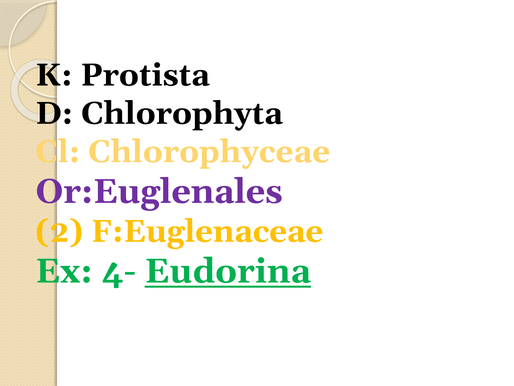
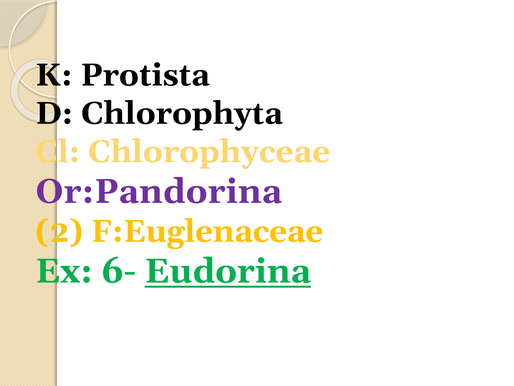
Or:Euglenales: Or:Euglenales -> Or:Pandorina
4-: 4- -> 6-
